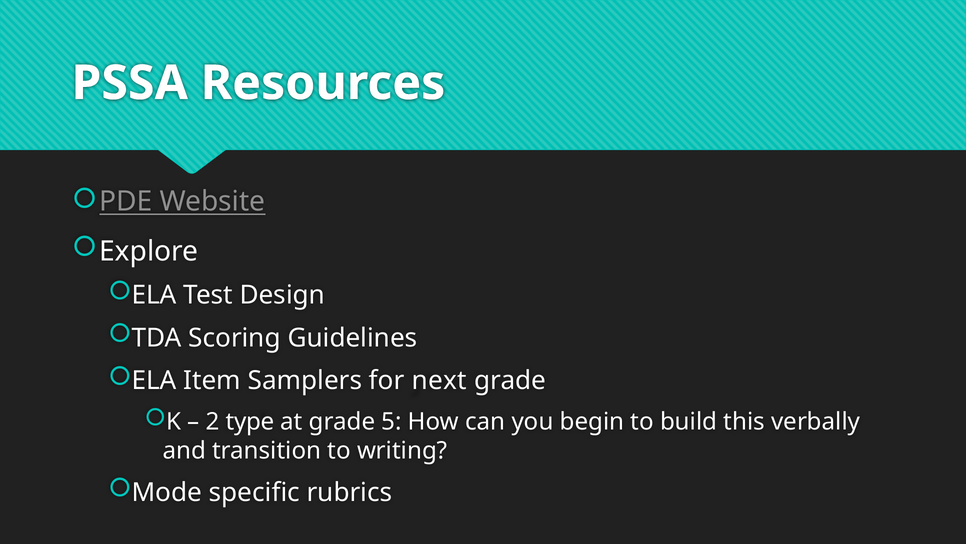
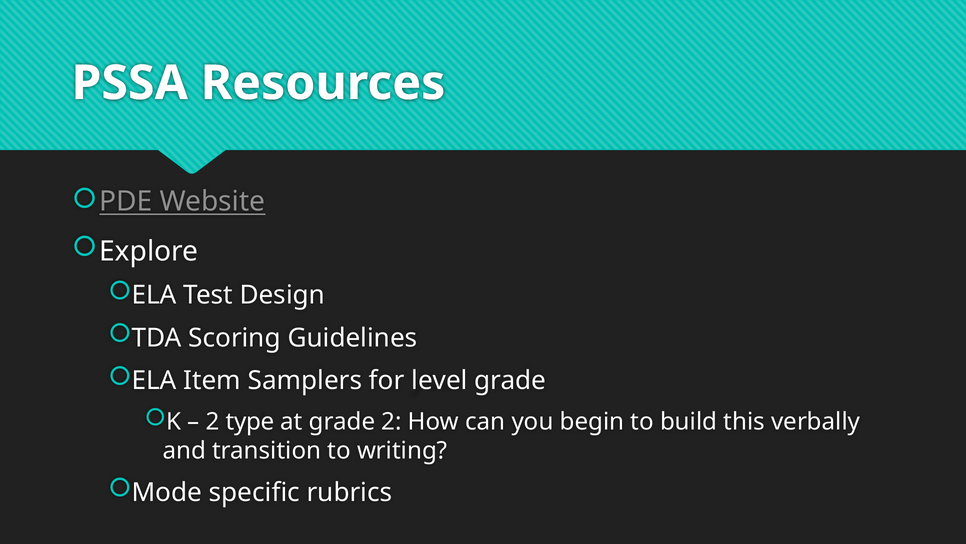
next: next -> level
grade 5: 5 -> 2
